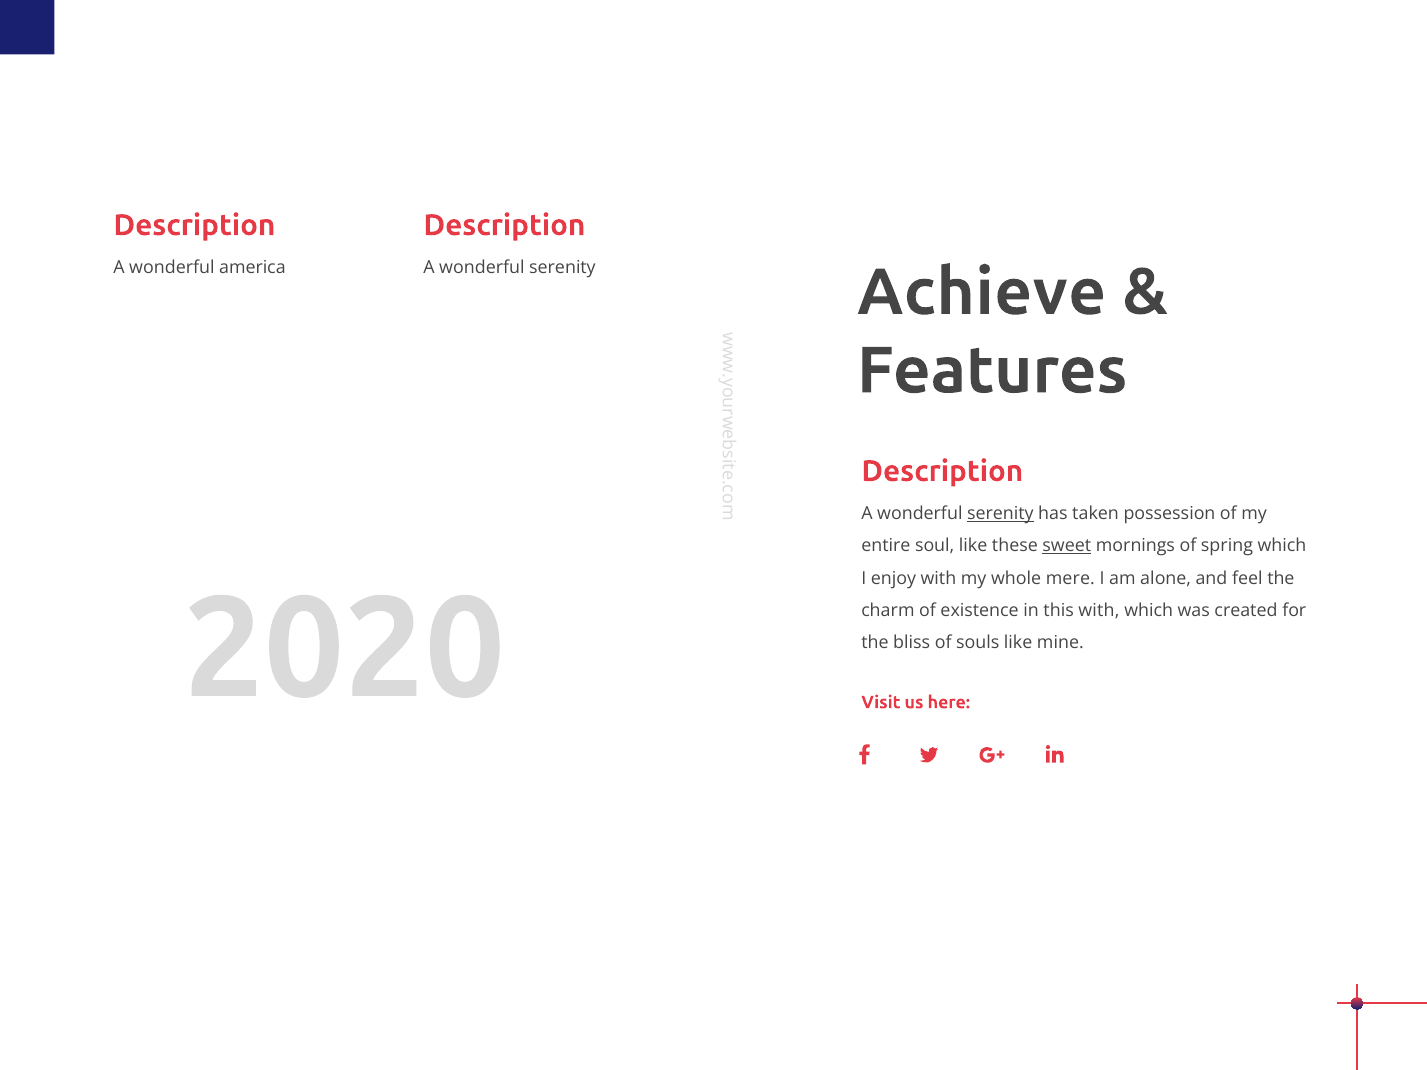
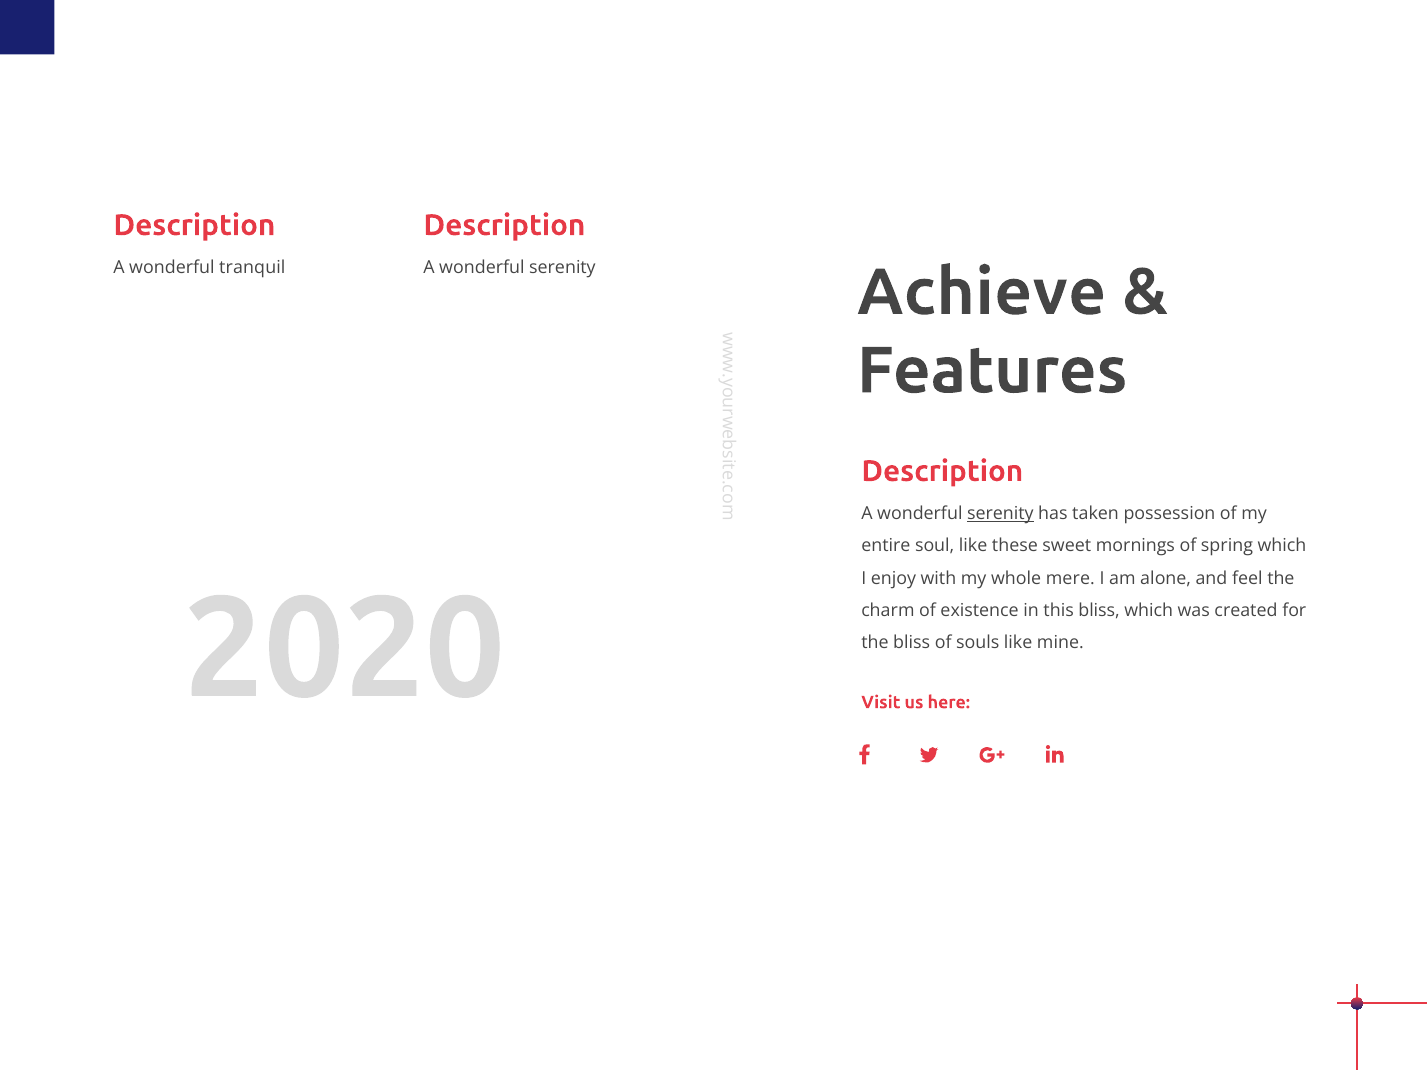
america: america -> tranquil
sweet underline: present -> none
this with: with -> bliss
